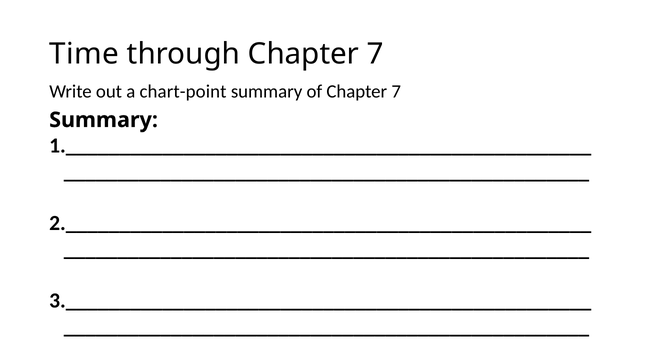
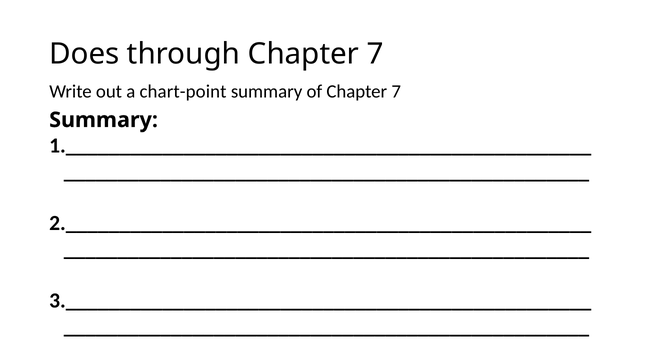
Time: Time -> Does
